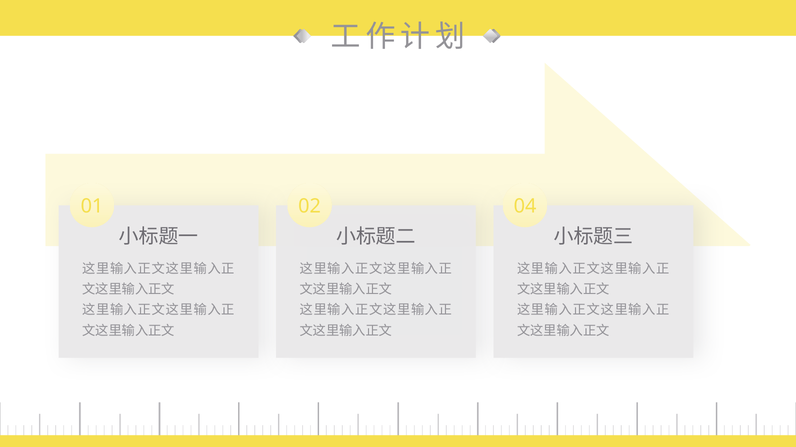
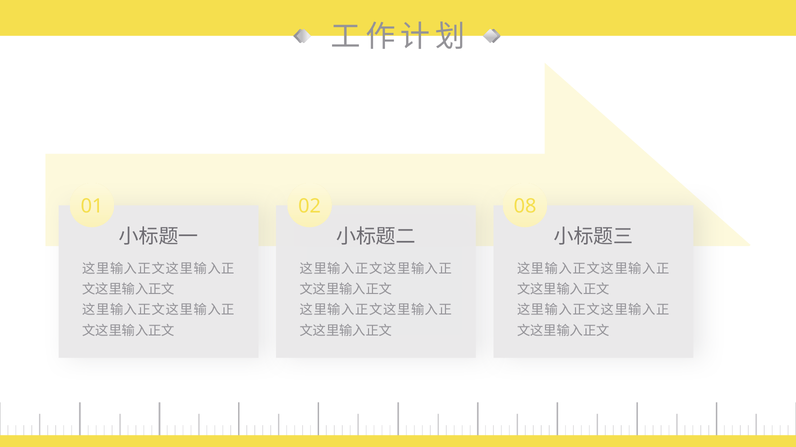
04: 04 -> 08
